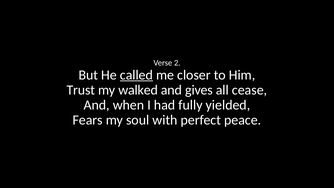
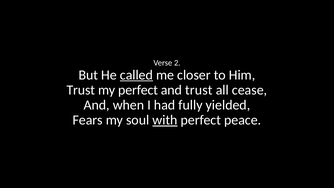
my walked: walked -> perfect
and gives: gives -> trust
with underline: none -> present
